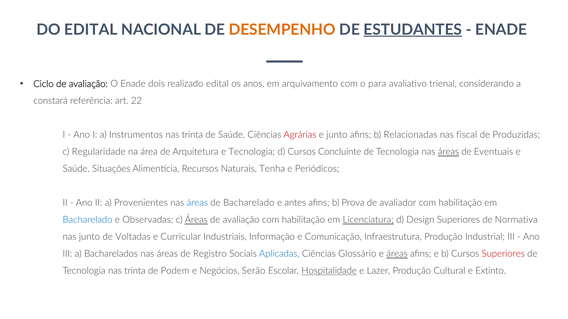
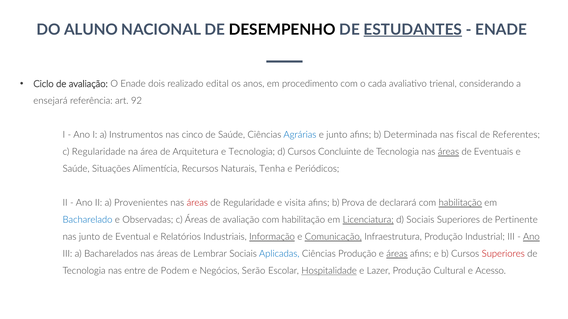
DO EDITAL: EDITAL -> ALUNO
DESEMPENHO colour: orange -> black
arquivamento: arquivamento -> procedimento
para: para -> cada
constará: constará -> ensejará
22: 22 -> 92
trinta at (192, 135): trinta -> cinco
Agrárias colour: red -> blue
Relacionadas: Relacionadas -> Determinada
Produzidas: Produzidas -> Referentes
áreas at (197, 203) colour: blue -> red
de Bacharelado: Bacharelado -> Regularidade
antes: antes -> visita
avaliador: avaliador -> declarará
habilitação at (460, 203) underline: none -> present
Áreas at (196, 220) underline: present -> none
d Design: Design -> Sociais
Normativa: Normativa -> Pertinente
Voltadas: Voltadas -> Eventual
Curricular: Curricular -> Relatórios
Informação underline: none -> present
Comunicação underline: none -> present
Ano at (531, 237) underline: none -> present
Registro: Registro -> Lembrar
Ciências Glossário: Glossário -> Produção
Tecnologia nas trinta: trinta -> entre
Extinto: Extinto -> Acesso
